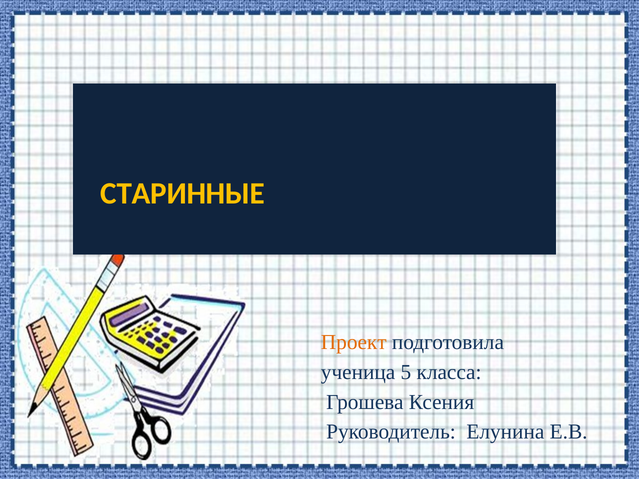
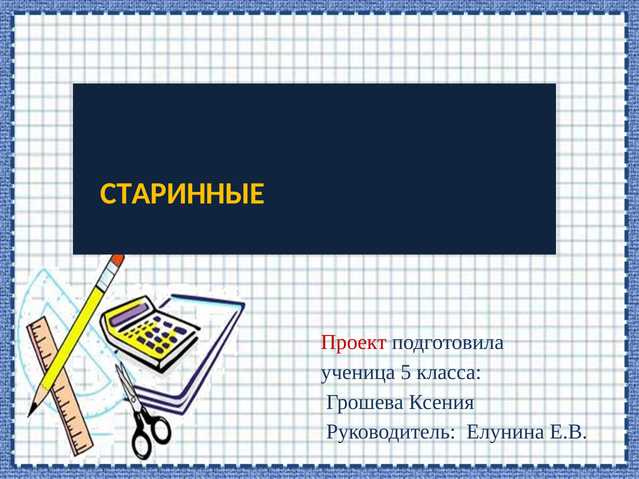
Проект at (354, 343) colour: orange -> red
